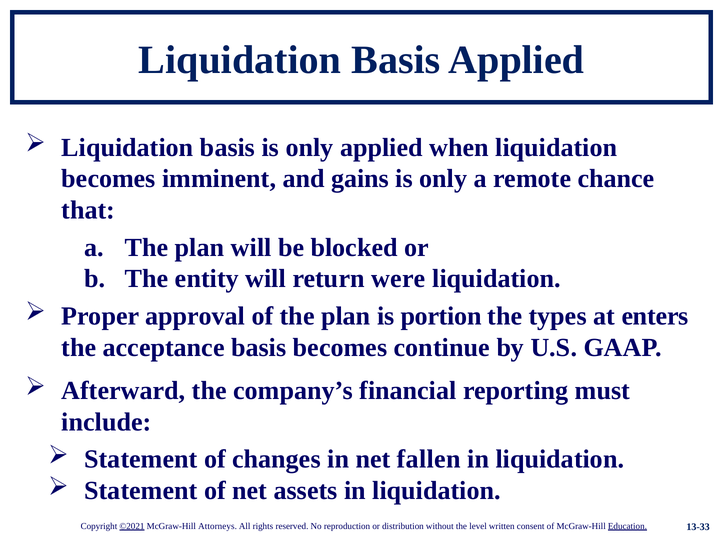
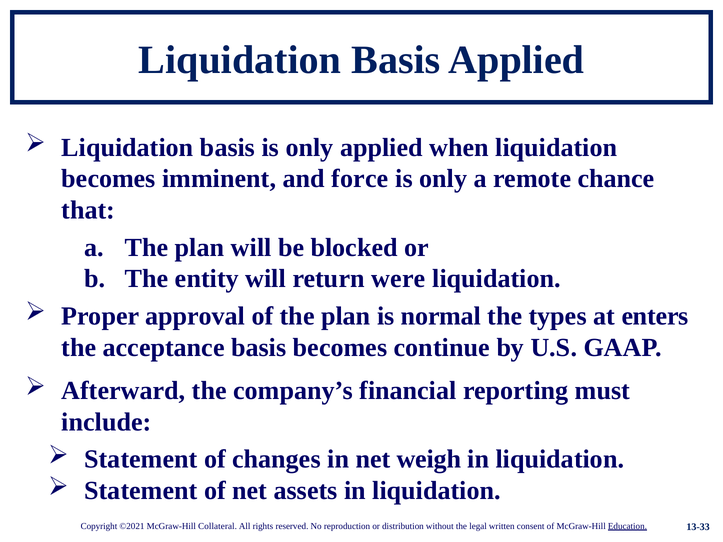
gains: gains -> force
portion: portion -> normal
fallen: fallen -> weigh
©2021 underline: present -> none
Attorneys: Attorneys -> Collateral
level: level -> legal
